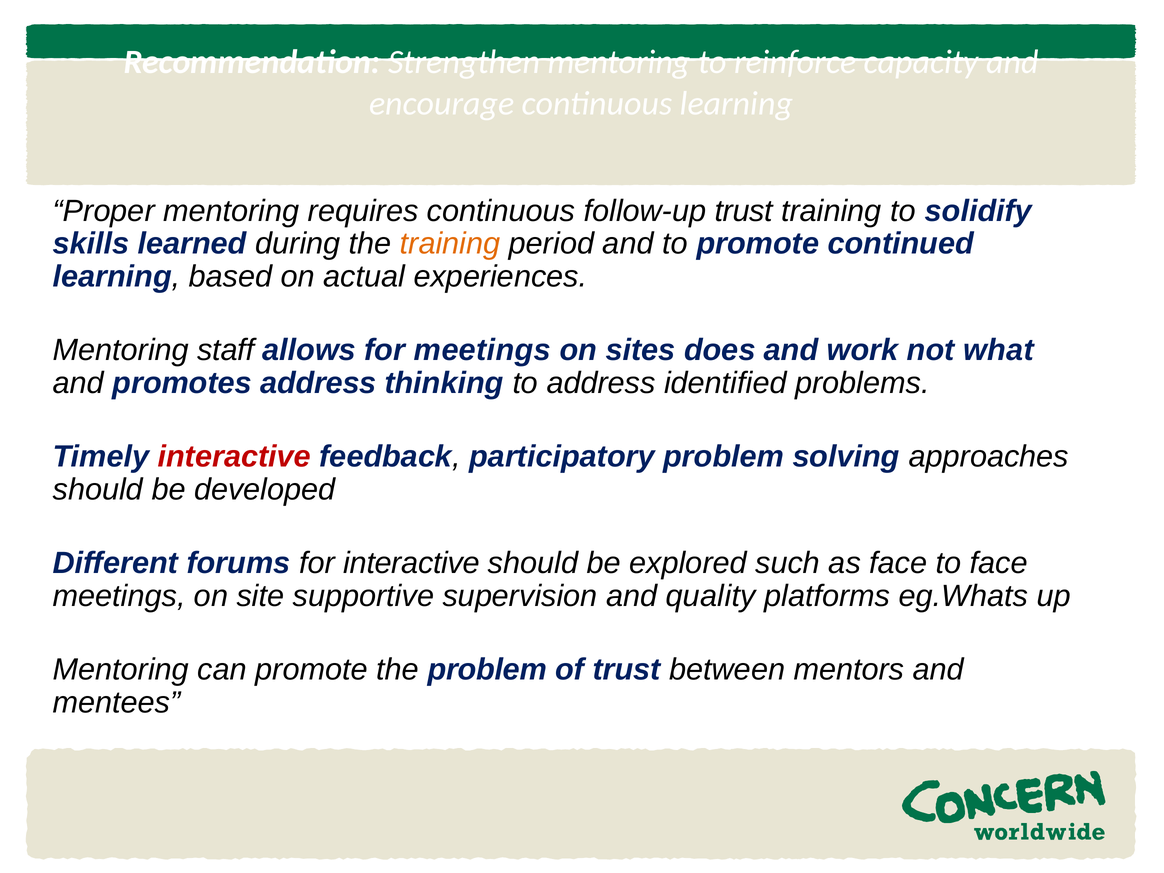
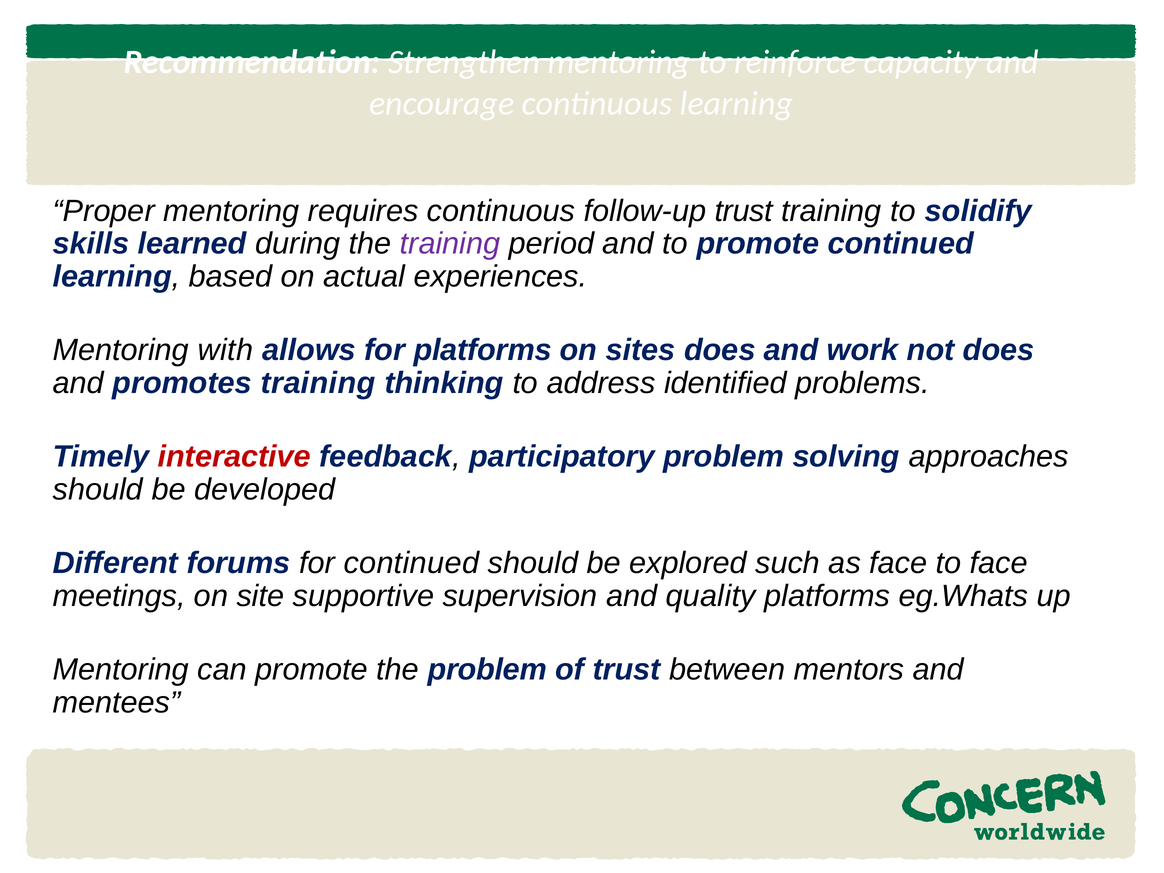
training at (450, 244) colour: orange -> purple
staff: staff -> with
for meetings: meetings -> platforms
not what: what -> does
promotes address: address -> training
for interactive: interactive -> continued
